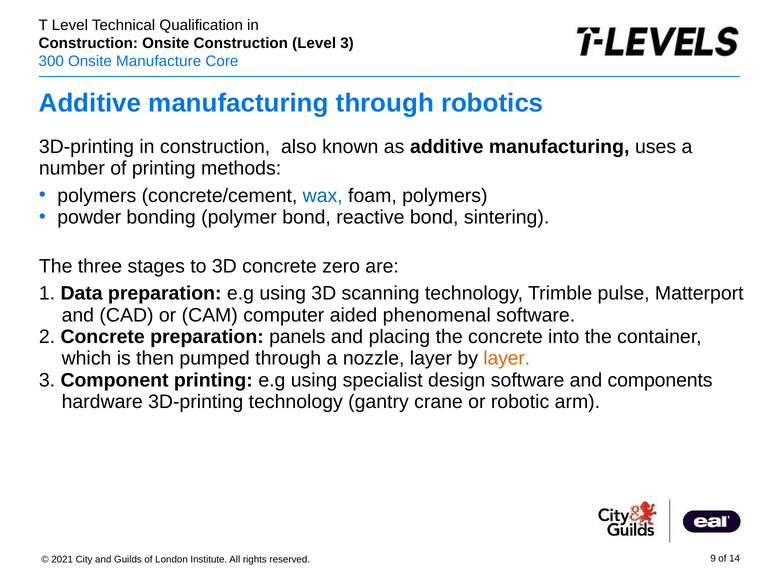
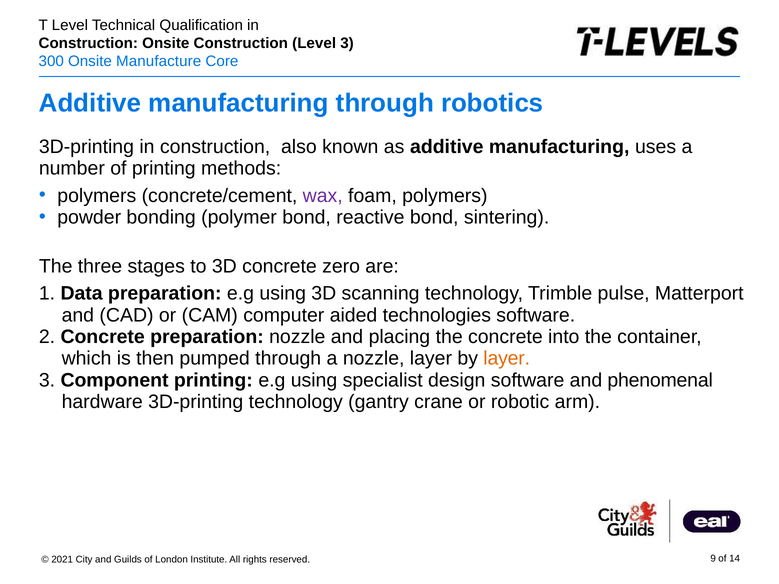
wax colour: blue -> purple
phenomenal: phenomenal -> technologies
preparation panels: panels -> nozzle
components: components -> phenomenal
